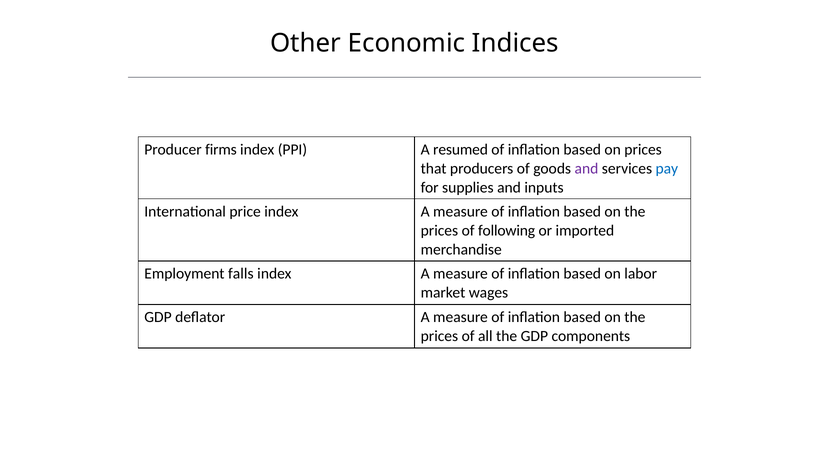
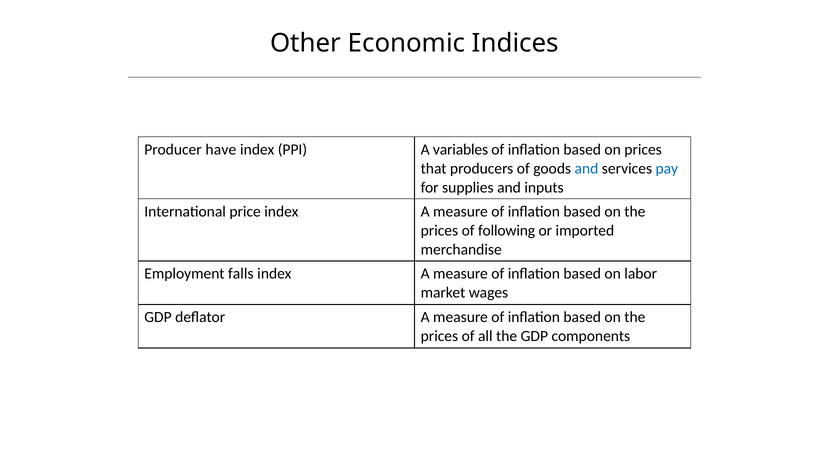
firms: firms -> have
resumed: resumed -> variables
and at (586, 169) colour: purple -> blue
